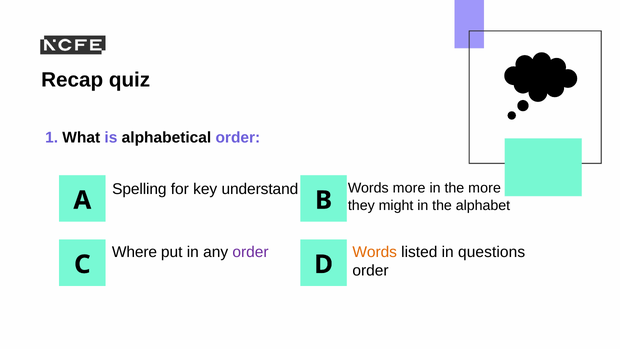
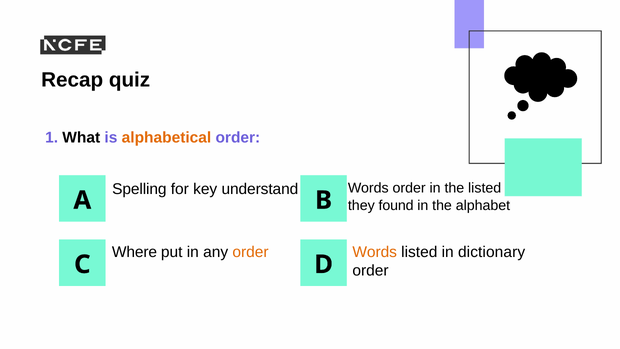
alphabetical colour: black -> orange
Words more: more -> order
the more: more -> listed
might: might -> found
order at (251, 252) colour: purple -> orange
questions: questions -> dictionary
